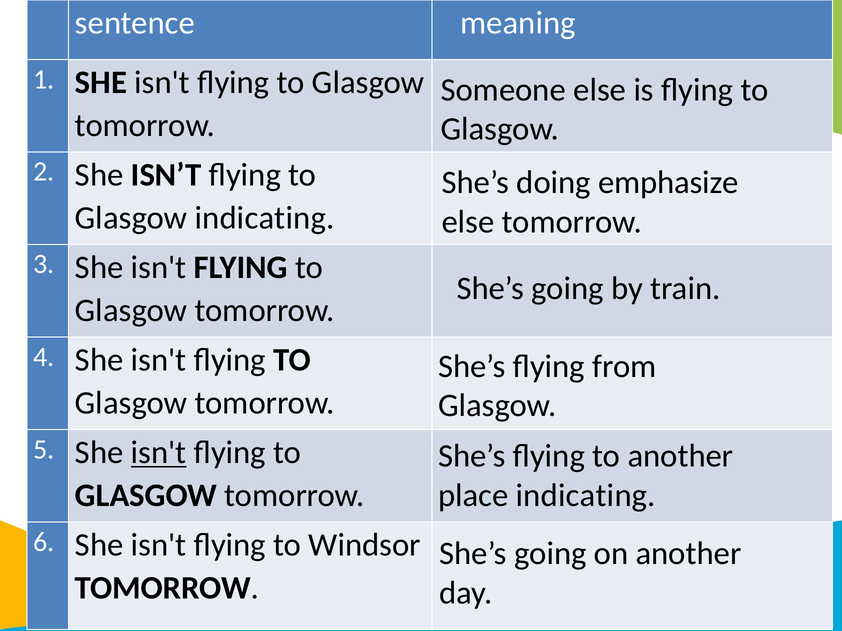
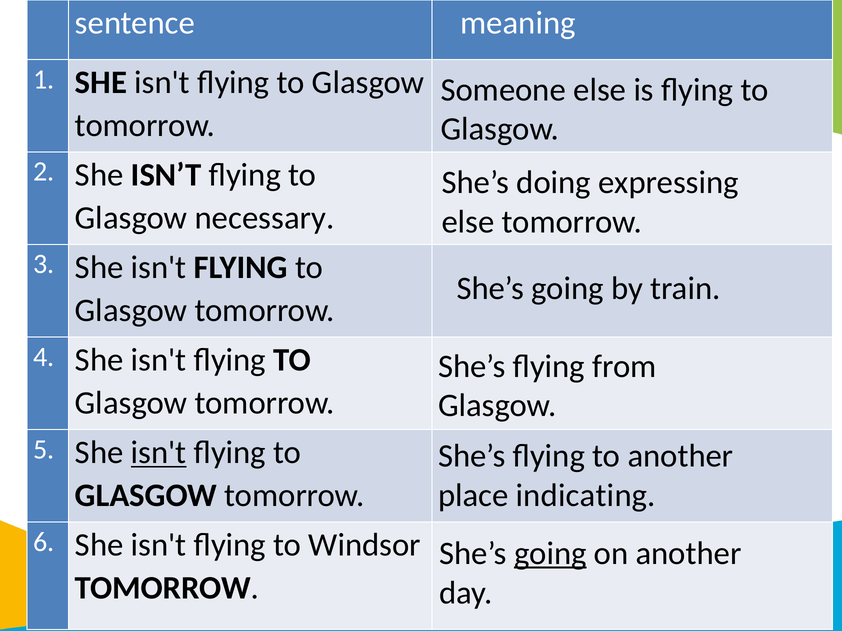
emphasize: emphasize -> expressing
Glasgow indicating: indicating -> necessary
going at (550, 554) underline: none -> present
